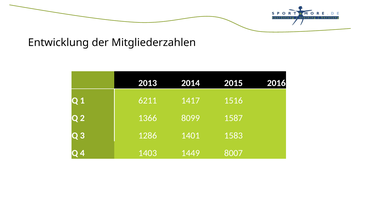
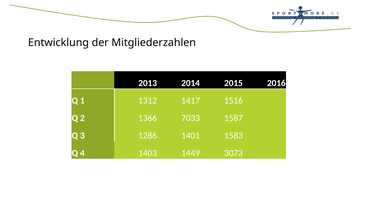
6211: 6211 -> 1312
8099: 8099 -> 7033
8007: 8007 -> 3073
